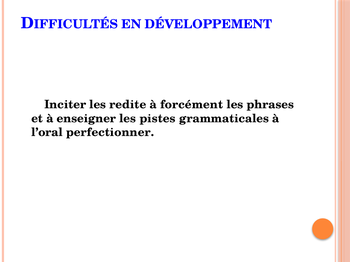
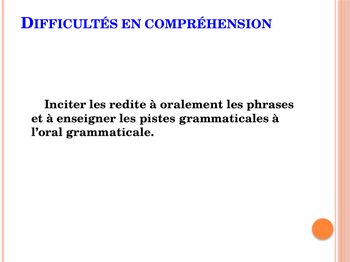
DÉVELOPPEMENT: DÉVELOPPEMENT -> COMPRÉHENSION
forcément: forcément -> oralement
perfectionner: perfectionner -> grammaticale
